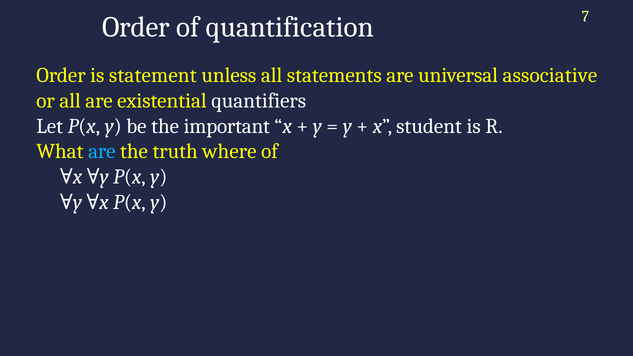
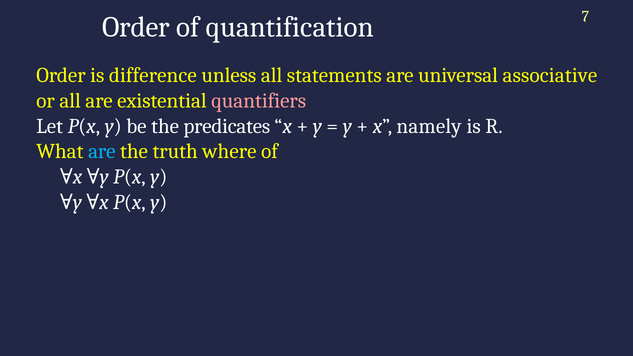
statement: statement -> difference
quantifiers colour: white -> pink
important: important -> predicates
student: student -> namely
